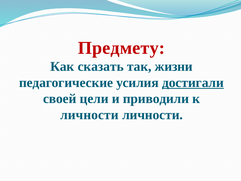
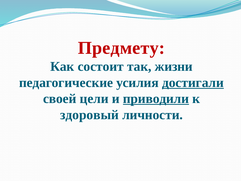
сказать: сказать -> состоит
приводили underline: none -> present
личности at (89, 115): личности -> здоровый
